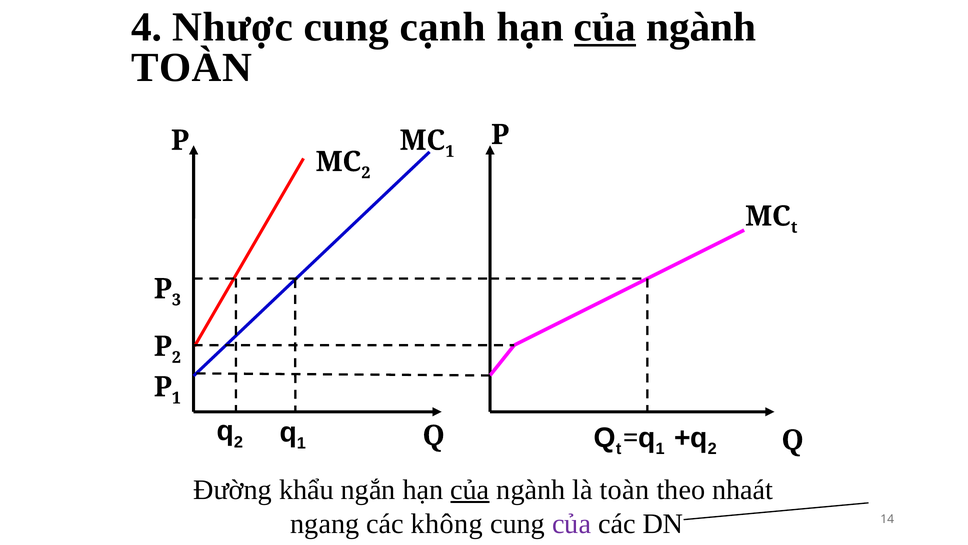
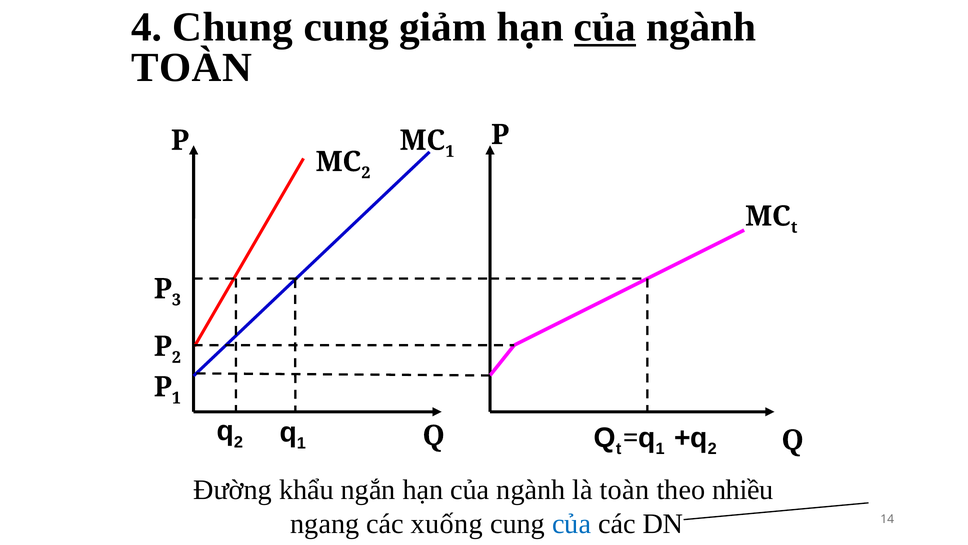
Nhược: Nhược -> Chung
cạnh: cạnh -> giảm
của at (470, 489) underline: present -> none
nhaát: nhaát -> nhiều
không: không -> xuống
của at (572, 523) colour: purple -> blue
